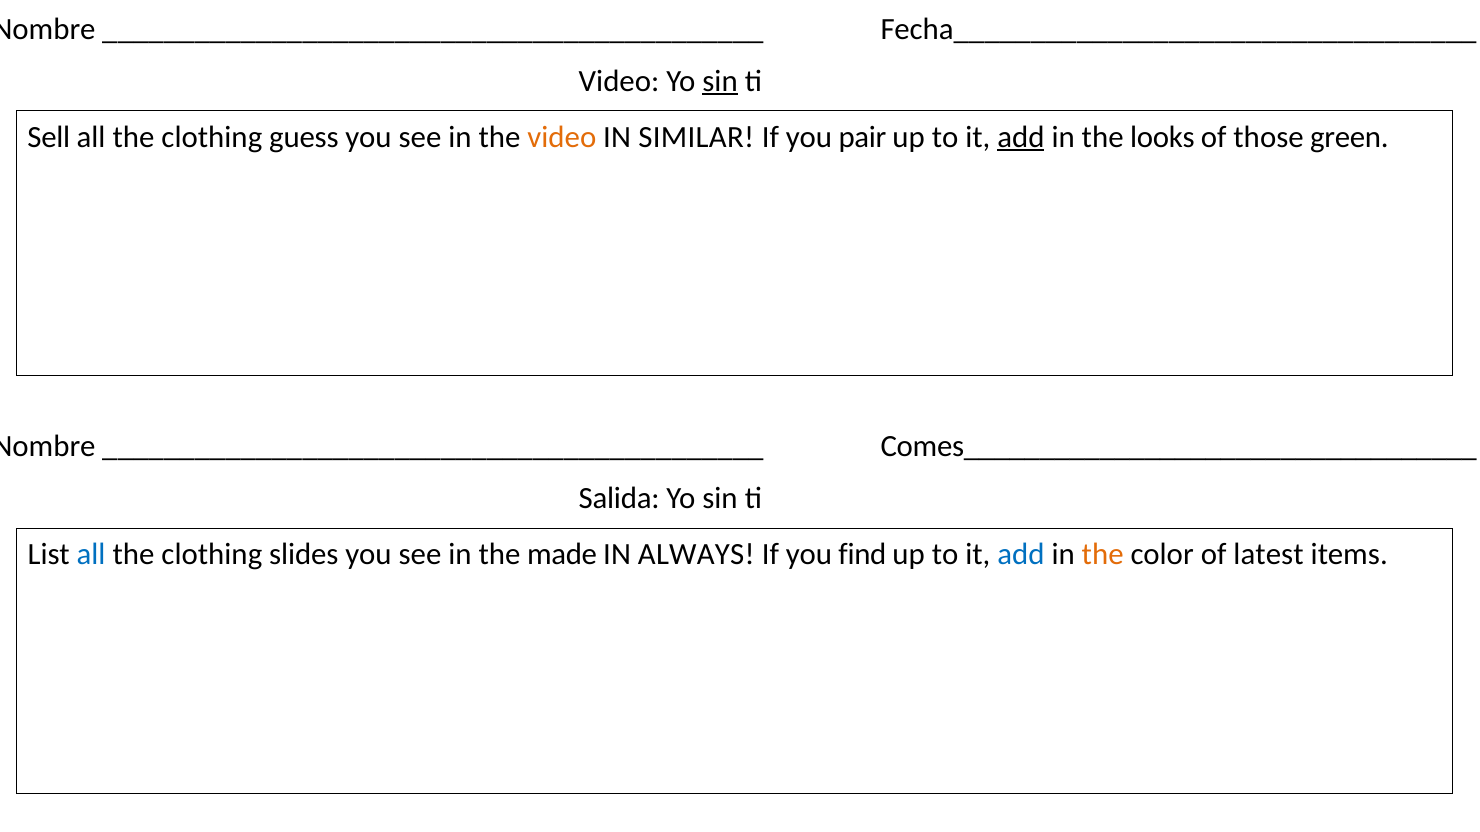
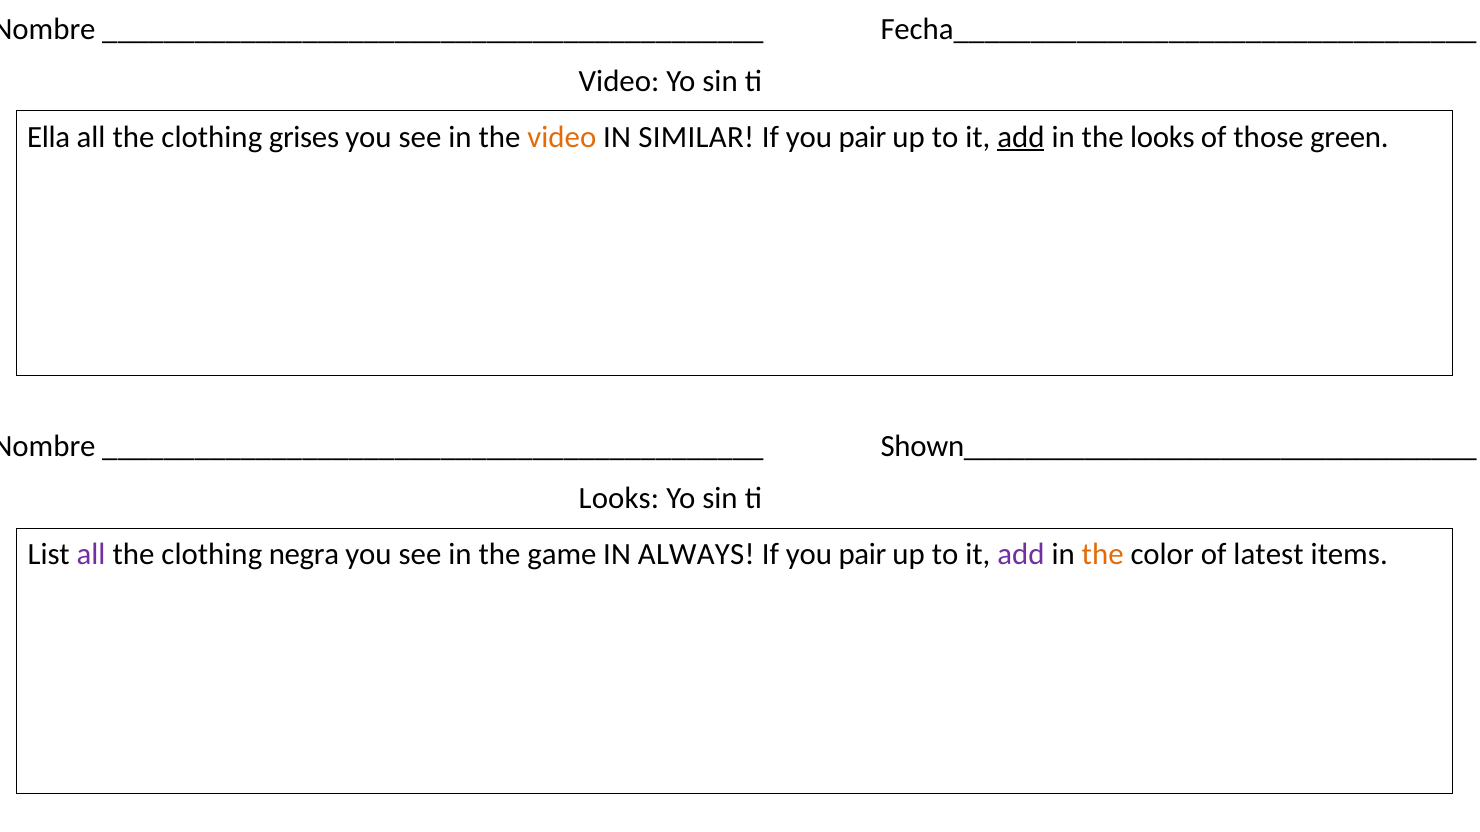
sin at (720, 81) underline: present -> none
Sell: Sell -> Ella
guess: guess -> grises
Comes__________________________________: Comes__________________________________ -> Shown__________________________________
Salida at (619, 499): Salida -> Looks
all at (91, 555) colour: blue -> purple
slides: slides -> negra
made: made -> game
find at (862, 555): find -> pair
add at (1021, 555) colour: blue -> purple
